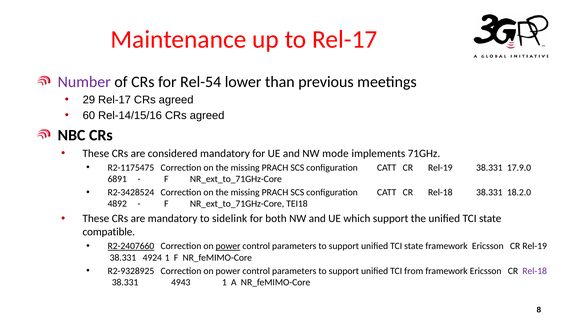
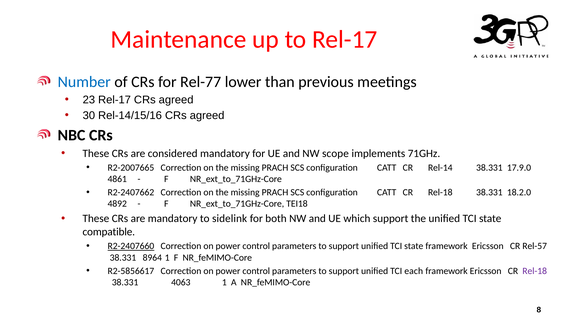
Number colour: purple -> blue
Rel-54: Rel-54 -> Rel-77
29: 29 -> 23
60: 60 -> 30
mode: mode -> scope
R2-1175475: R2-1175475 -> R2-2007665
CATT CR Rel-19: Rel-19 -> Rel-14
6891: 6891 -> 4861
R2-3428524: R2-3428524 -> R2-2407662
power at (228, 246) underline: present -> none
Ericsson CR Rel-19: Rel-19 -> Rel-57
4924: 4924 -> 8964
R2-9328925: R2-9328925 -> R2-5856617
from: from -> each
4943: 4943 -> 4063
